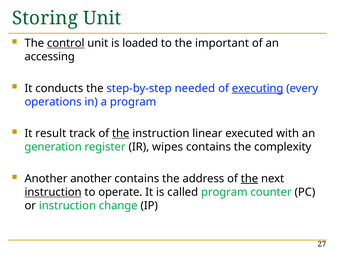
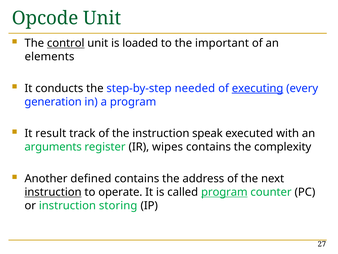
Storing: Storing -> Opcode
accessing: accessing -> elements
operations: operations -> generation
the at (121, 133) underline: present -> none
linear: linear -> speak
generation: generation -> arguments
Another another: another -> defined
the at (249, 178) underline: present -> none
program at (224, 192) underline: none -> present
change: change -> storing
